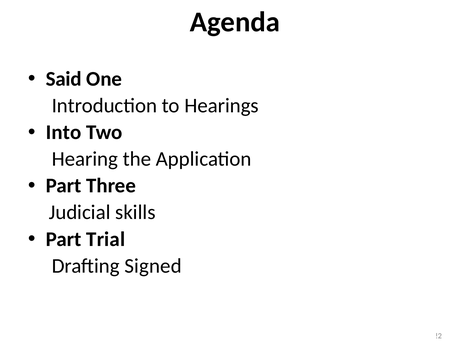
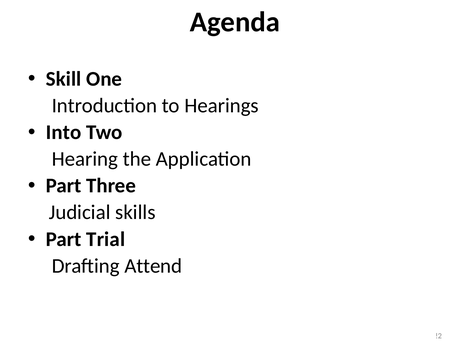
Said: Said -> Skill
Signed: Signed -> Attend
